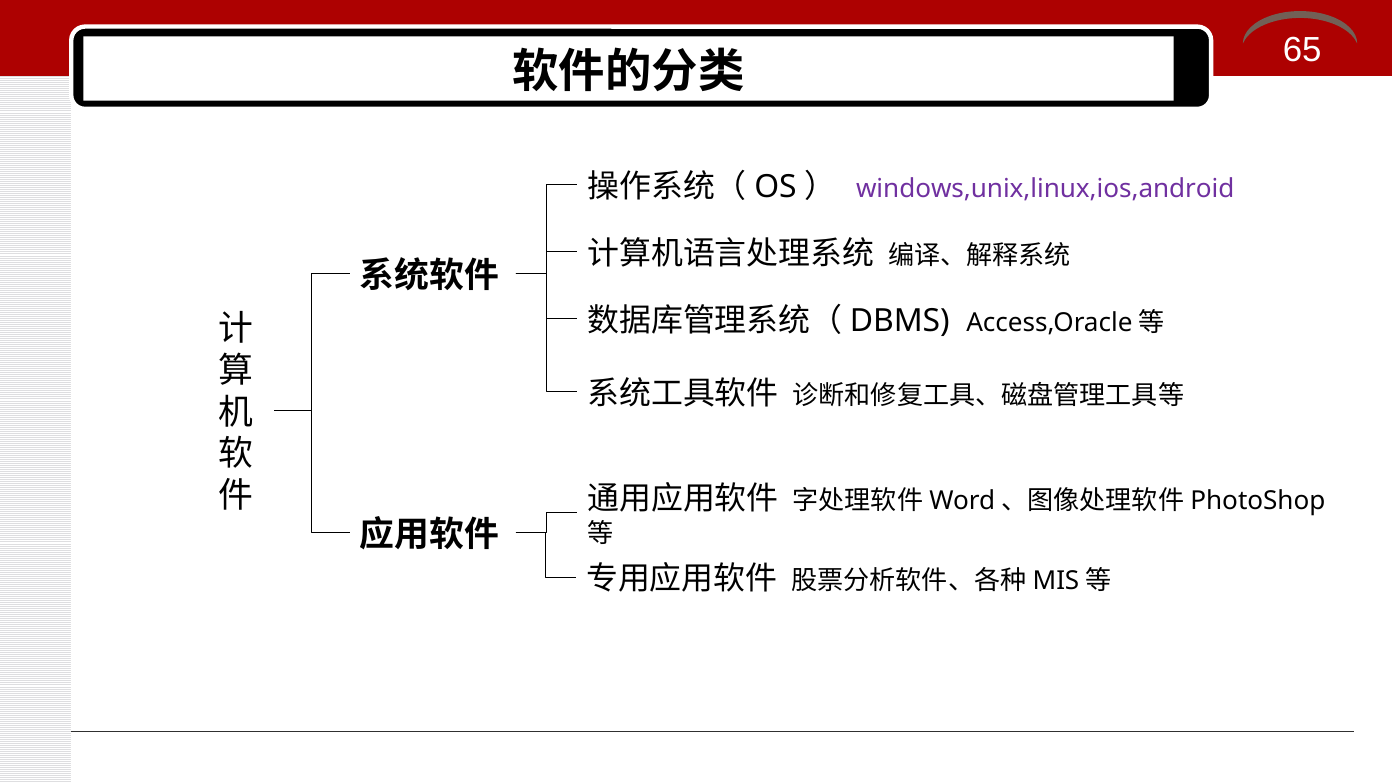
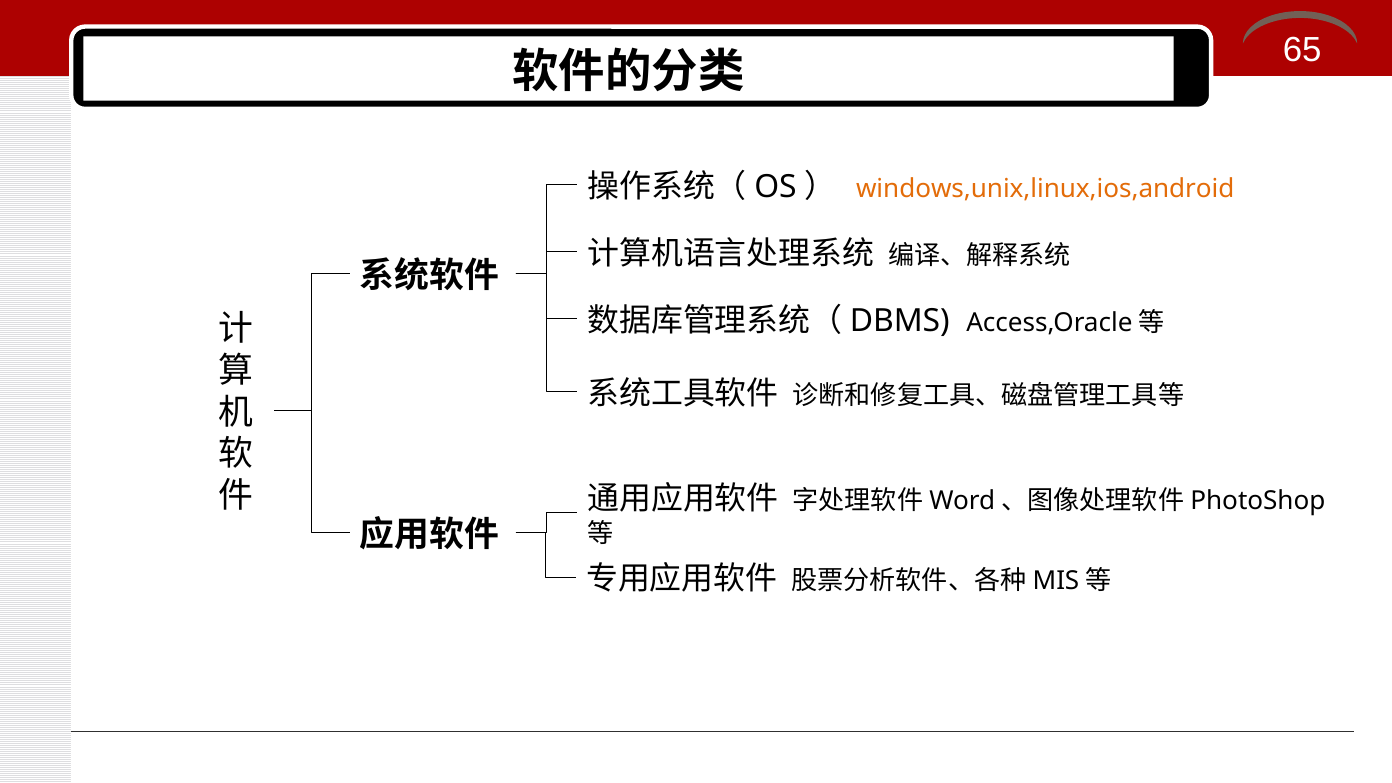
windows,unix,linux,ios,android colour: purple -> orange
